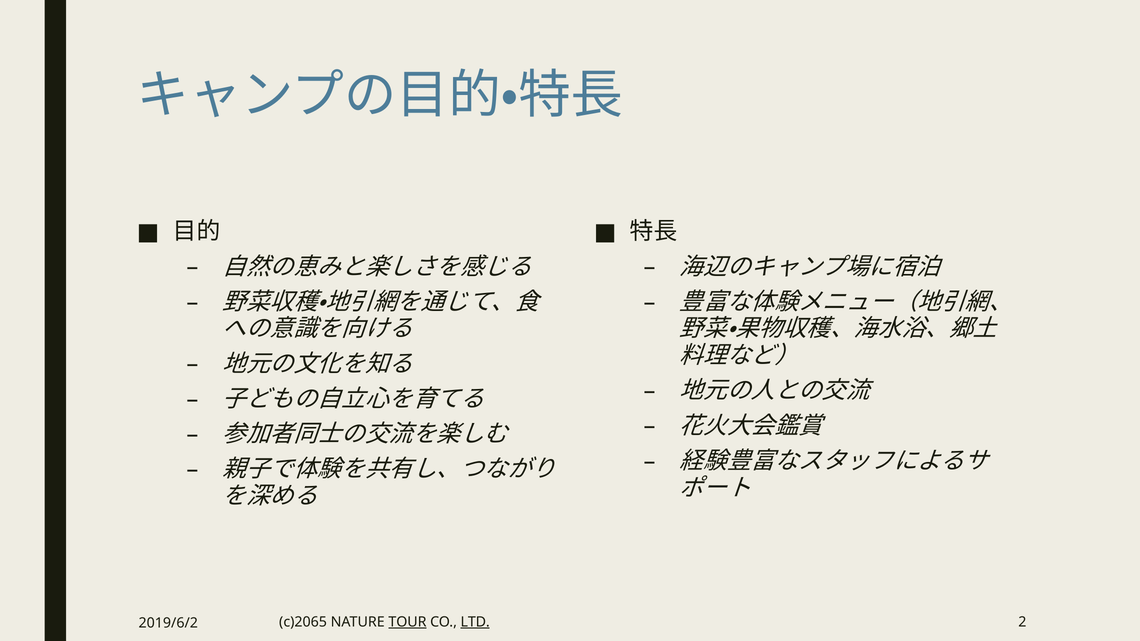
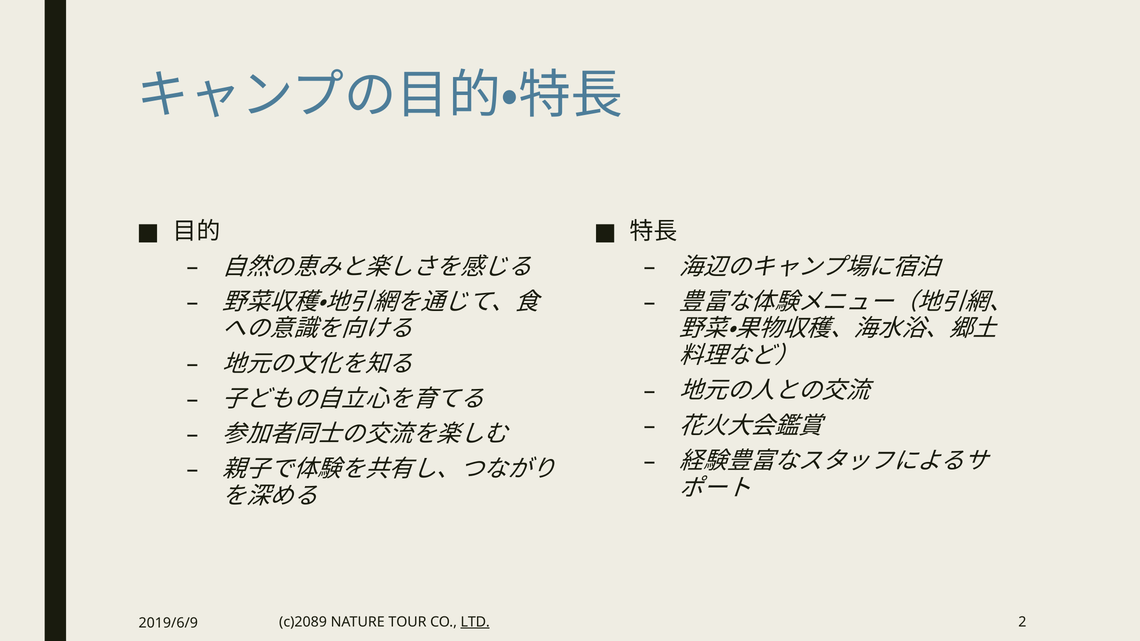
c)2065: c)2065 -> c)2089
TOUR underline: present -> none
2019/6/2: 2019/6/2 -> 2019/6/9
